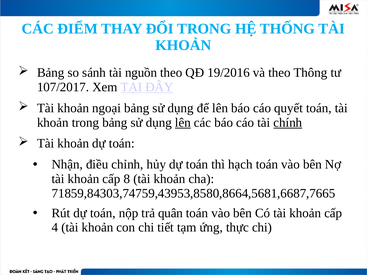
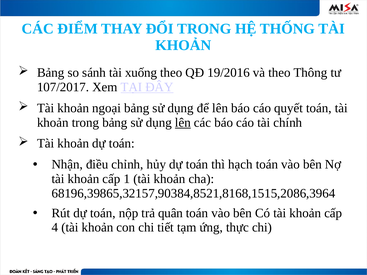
nguồn: nguồn -> xuống
chính underline: present -> none
8: 8 -> 1
71859,84303,74759,43953,8580,8664,5681,6687,7665: 71859,84303,74759,43953,8580,8664,5681,6687,7665 -> 68196,39865,32157,90384,8521,8168,1515,2086,3964
